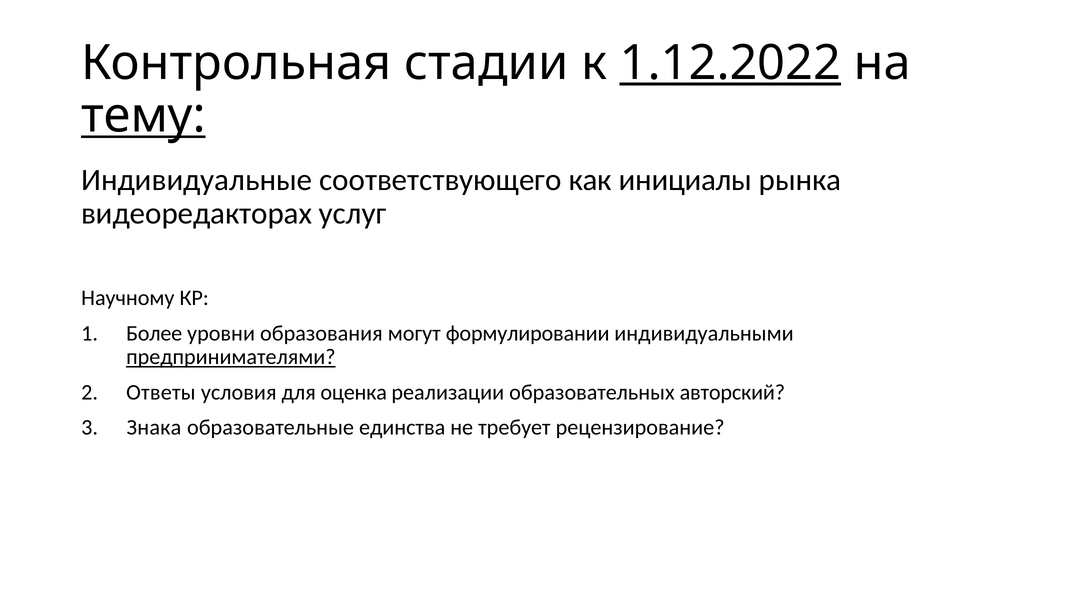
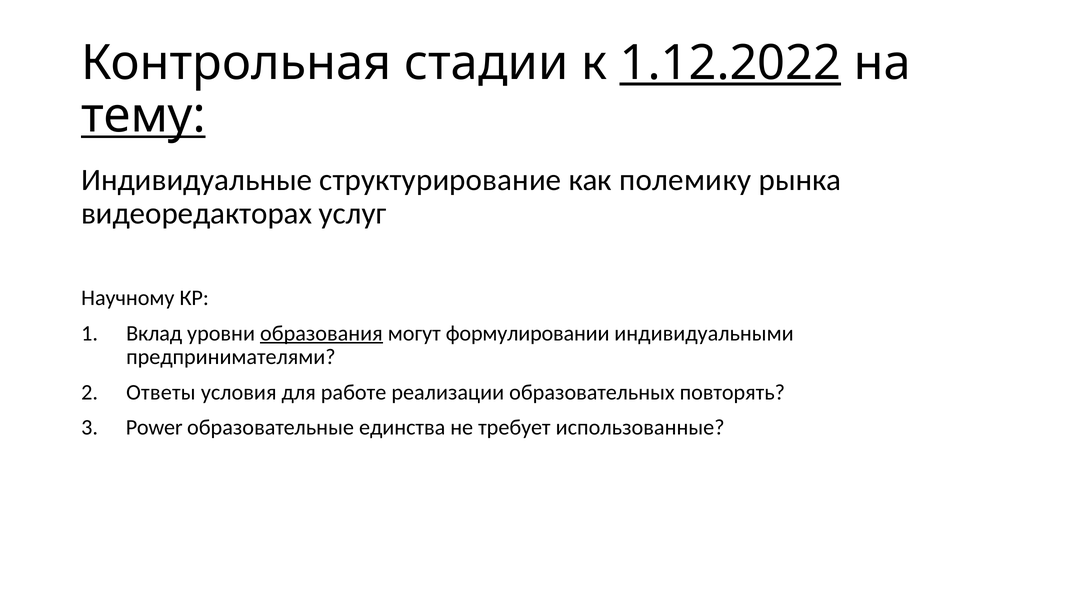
соответствующего: соответствующего -> структурирование
инициалы: инициалы -> полемику
Более: Более -> Вклад
образования underline: none -> present
предпринимателями underline: present -> none
оценка: оценка -> работе
авторский: авторский -> повторять
Знака: Знака -> Power
рецензирование: рецензирование -> использованные
